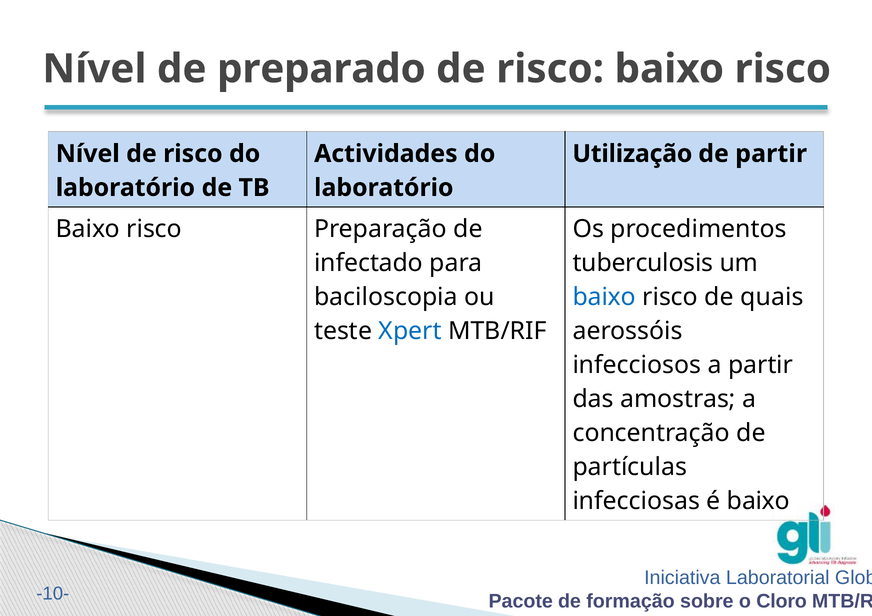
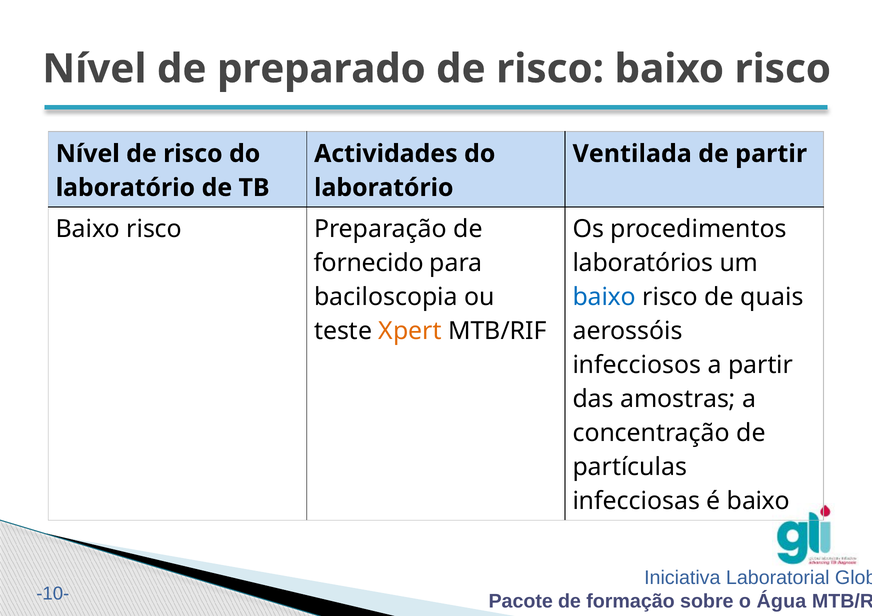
Utilização: Utilização -> Ventilada
infectado: infectado -> fornecido
tuberculosis: tuberculosis -> laboratórios
Xpert colour: blue -> orange
Cloro: Cloro -> Água
